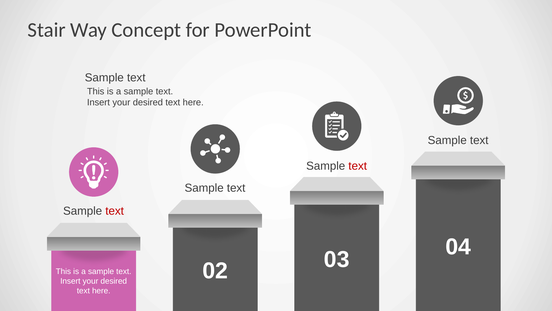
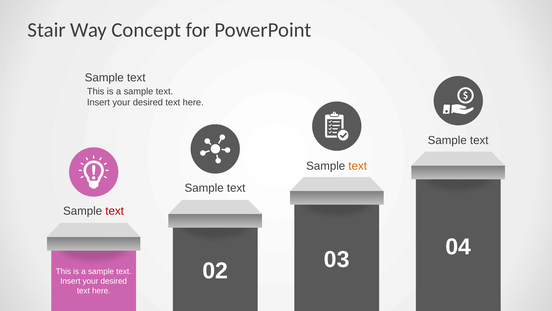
text at (358, 166) colour: red -> orange
